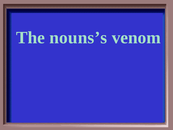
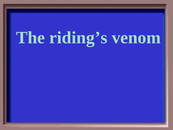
nouns’s: nouns’s -> riding’s
